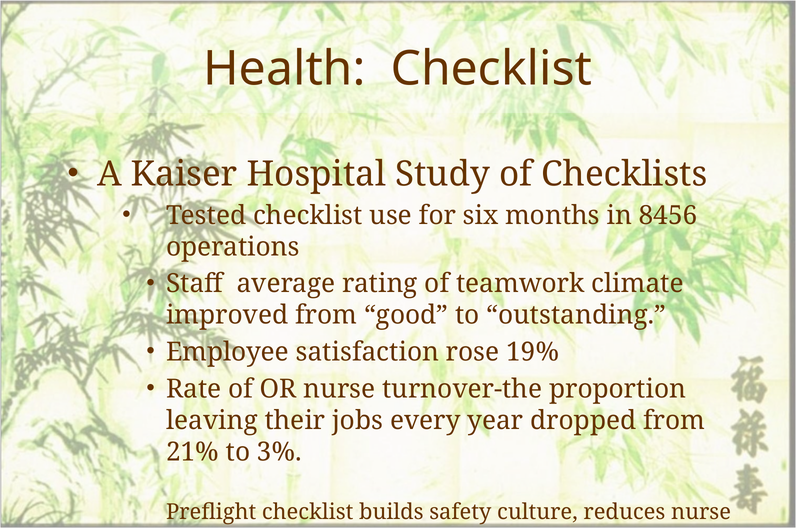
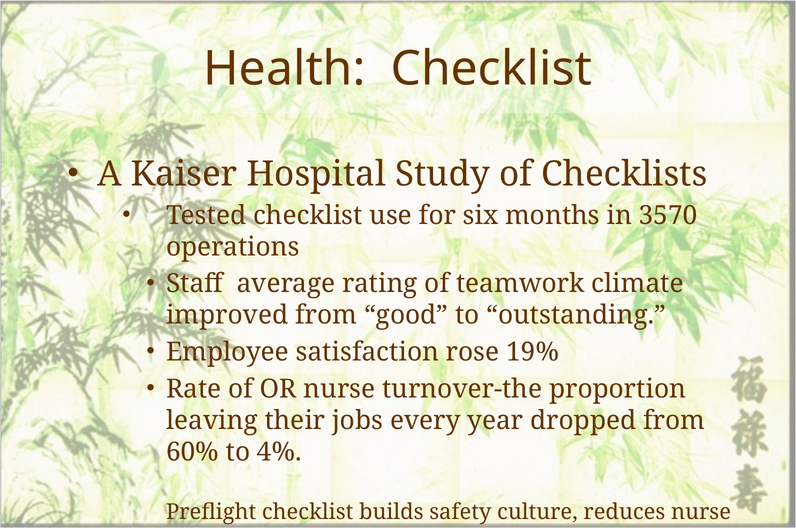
8456: 8456 -> 3570
21%: 21% -> 60%
3%: 3% -> 4%
